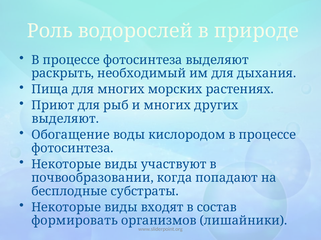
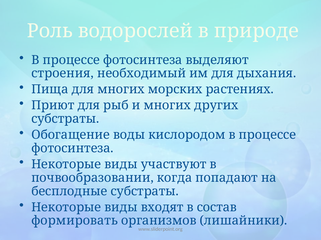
раскрыть: раскрыть -> строения
выделяют at (65, 119): выделяют -> субстраты
